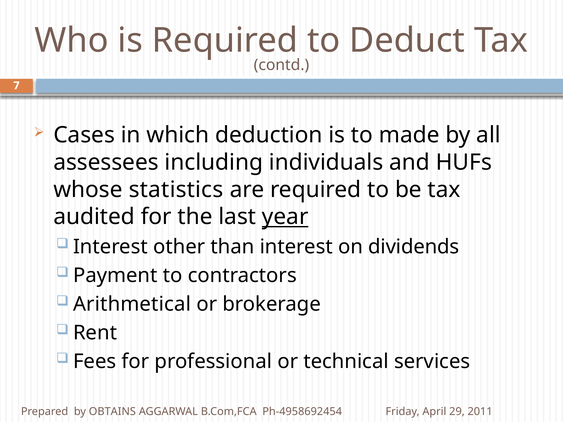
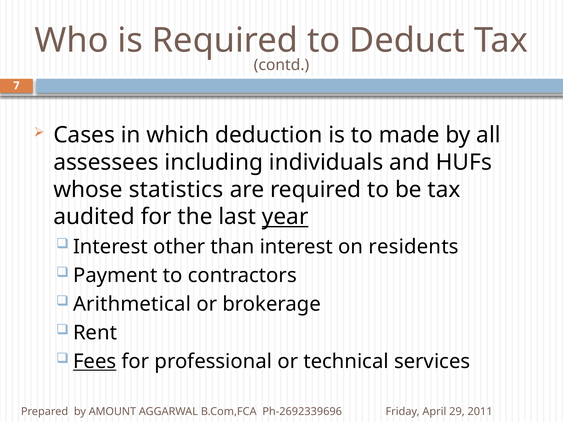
dividends: dividends -> residents
Fees underline: none -> present
OBTAINS: OBTAINS -> AMOUNT
Ph-4958692454: Ph-4958692454 -> Ph-2692339696
